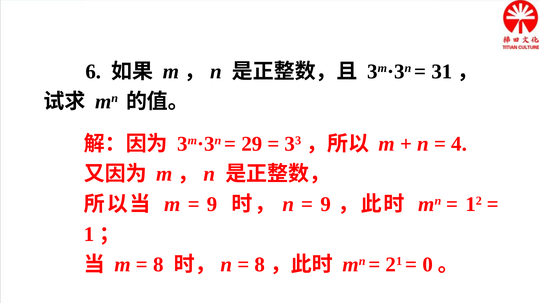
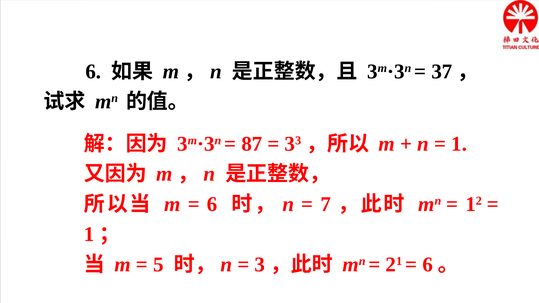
31: 31 -> 37
29: 29 -> 87
4 at (459, 144): 4 -> 1
9 at (212, 204): 9 -> 6
9 at (326, 204): 9 -> 7
8 at (158, 265): 8 -> 5
8 at (260, 265): 8 -> 3
0 at (428, 265): 0 -> 6
